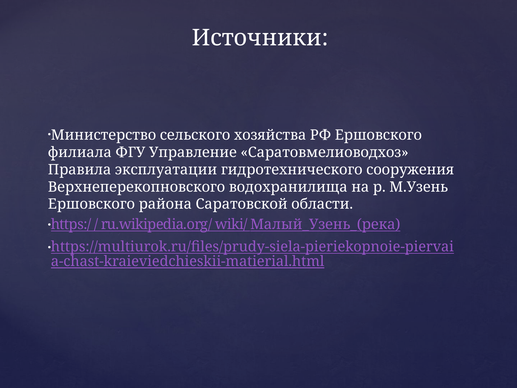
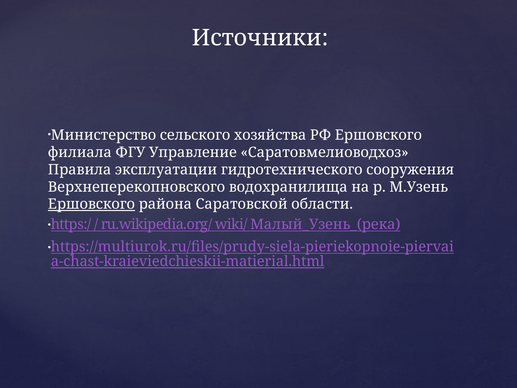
Ершовского at (91, 204) underline: none -> present
